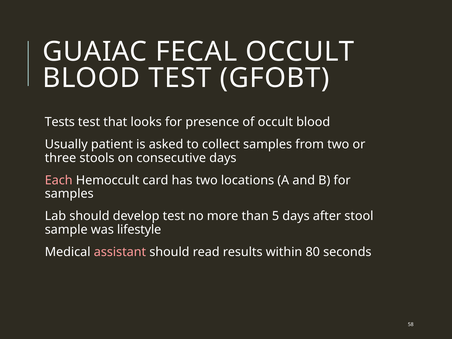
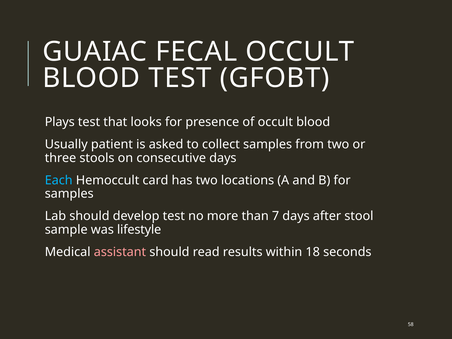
Tests: Tests -> Plays
Each colour: pink -> light blue
5: 5 -> 7
80: 80 -> 18
